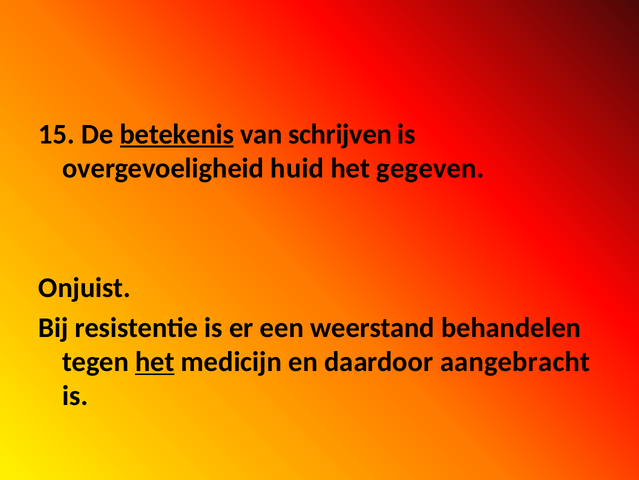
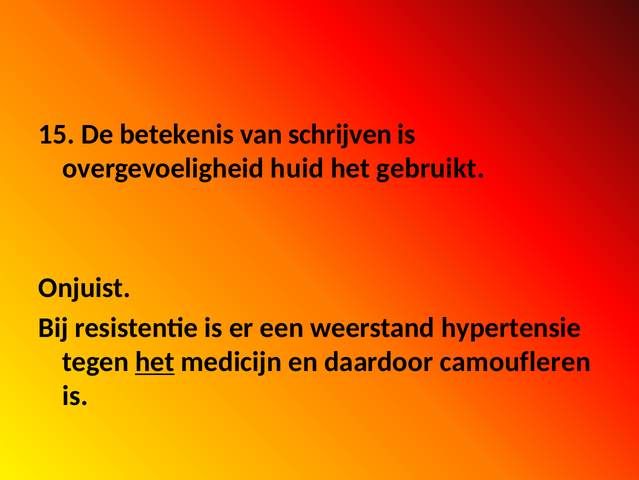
betekenis underline: present -> none
gegeven: gegeven -> gebruikt
behandelen: behandelen -> hypertensie
aangebracht: aangebracht -> camoufleren
